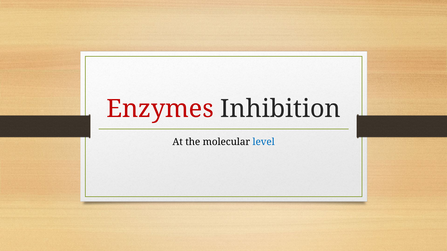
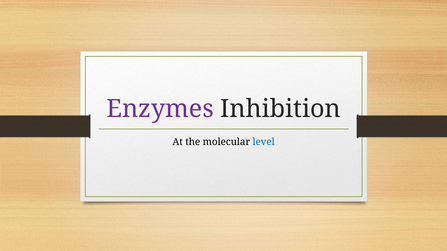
Enzymes colour: red -> purple
